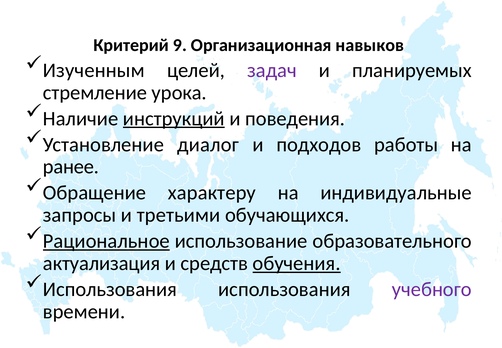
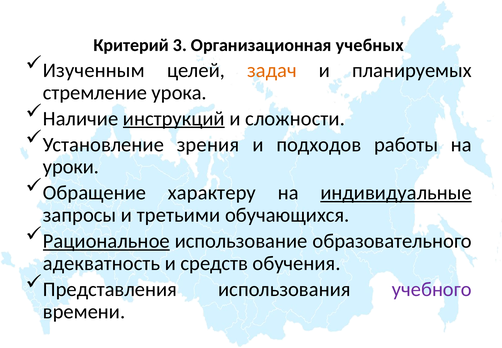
9: 9 -> 3
навыков: навыков -> учебных
задач colour: purple -> orange
поведения: поведения -> сложности
диалог: диалог -> зрения
ранее: ранее -> уроки
индивидуальные underline: none -> present
актуализация: актуализация -> адекватность
обучения underline: present -> none
Использования at (110, 289): Использования -> Представления
